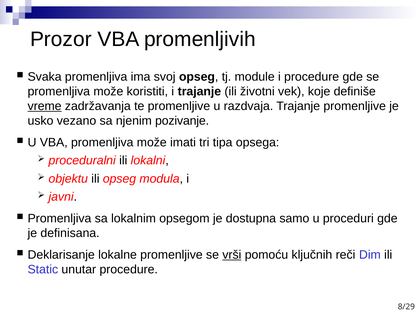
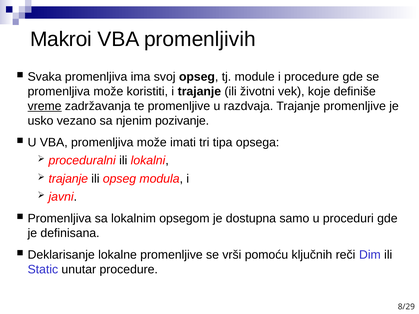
Prozor: Prozor -> Makroi
objektu at (68, 179): objektu -> trajanje
vrši underline: present -> none
